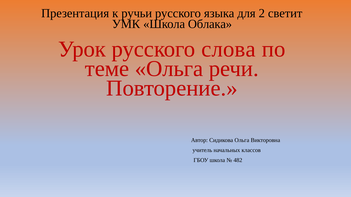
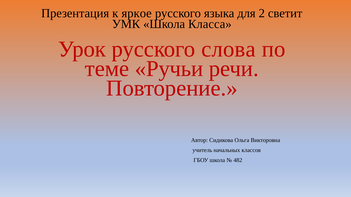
ручьи: ручьи -> яркое
Облака: Облака -> Класса
теме Ольга: Ольга -> Ручьи
